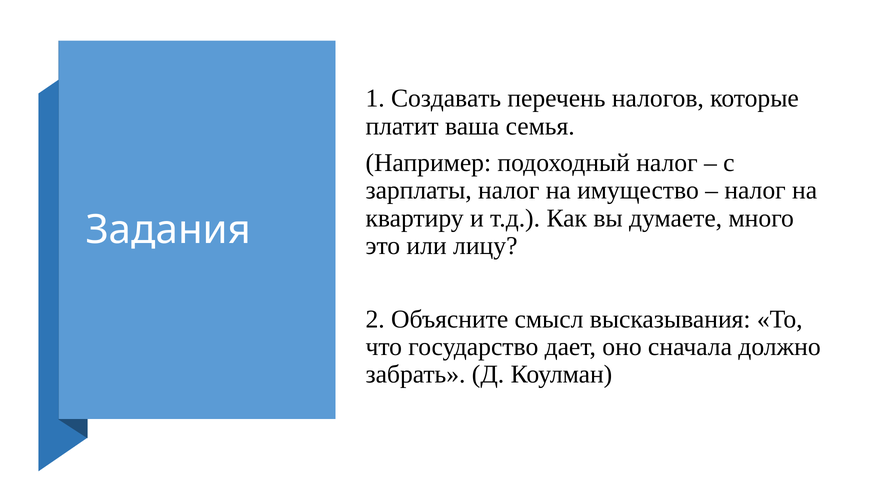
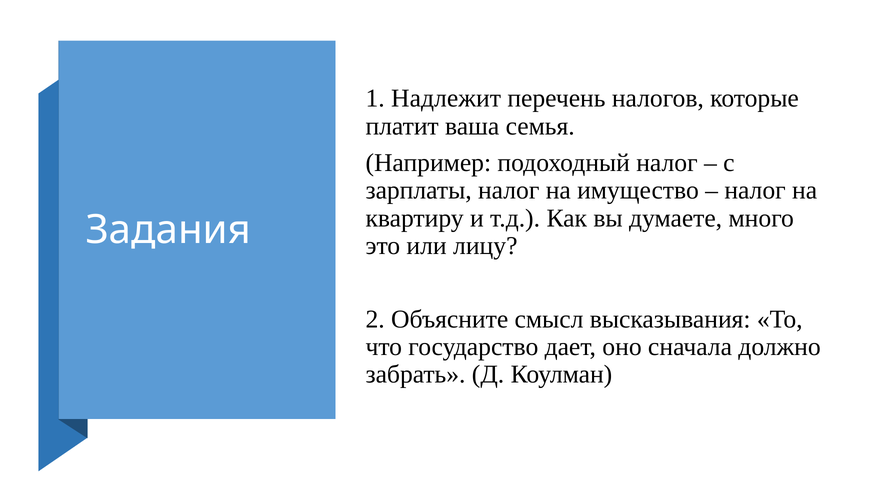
Создавать: Создавать -> Надлежит
